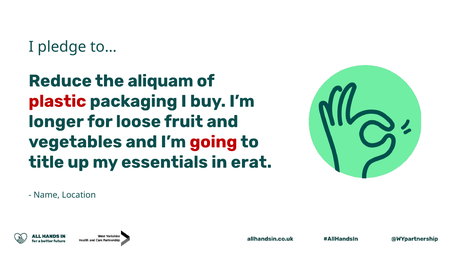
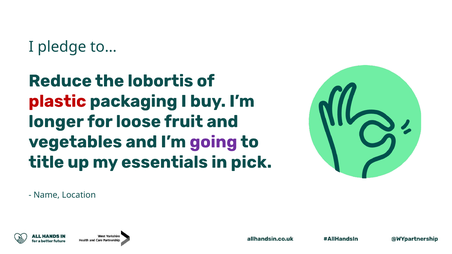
aliquam: aliquam -> lobortis
going colour: red -> purple
erat: erat -> pick
